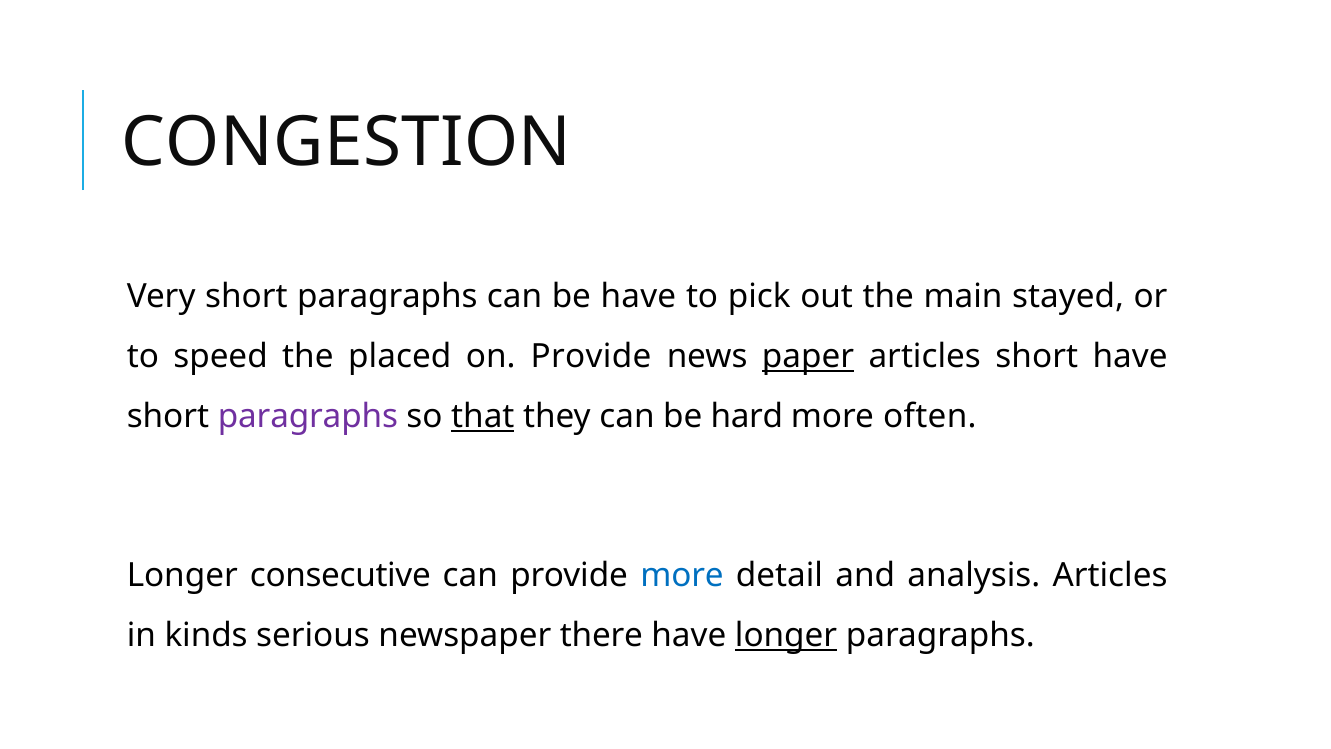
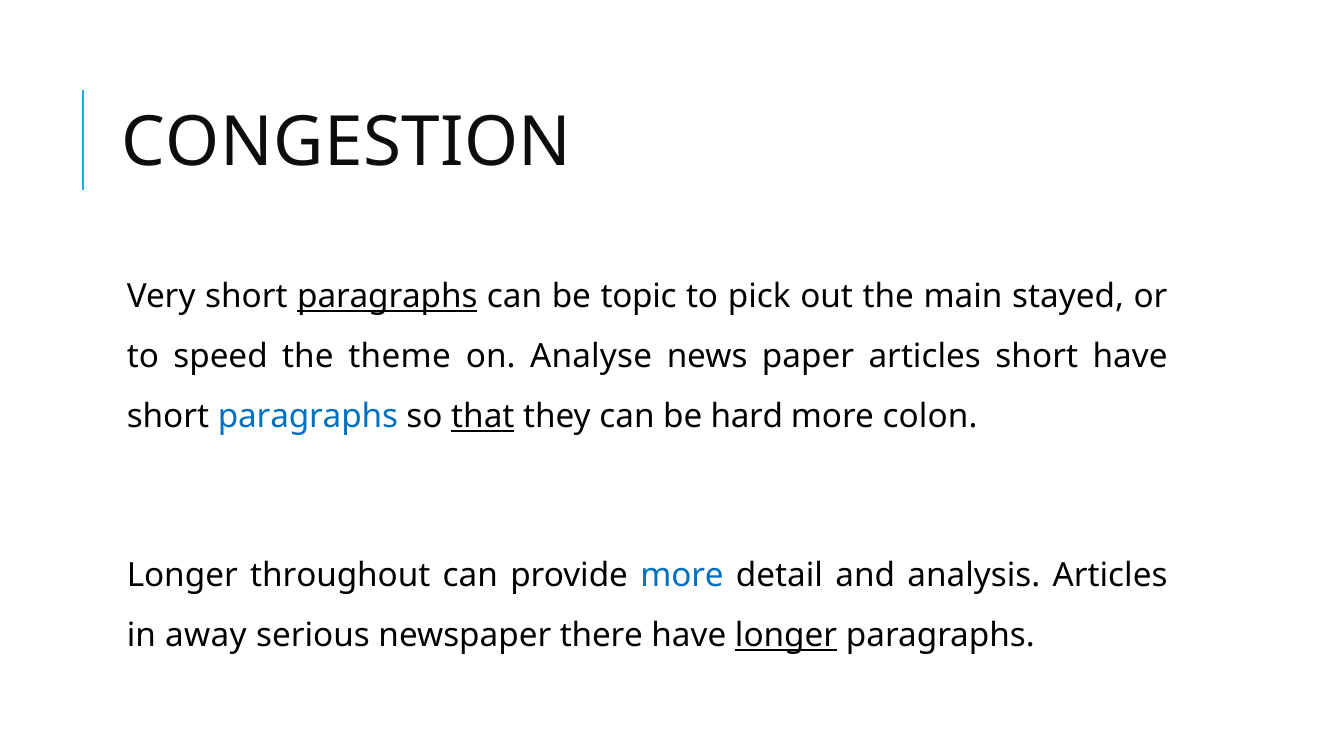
paragraphs at (387, 297) underline: none -> present
be have: have -> topic
placed: placed -> theme
on Provide: Provide -> Analyse
paper underline: present -> none
paragraphs at (308, 417) colour: purple -> blue
often: often -> colon
consecutive: consecutive -> throughout
kinds: kinds -> away
